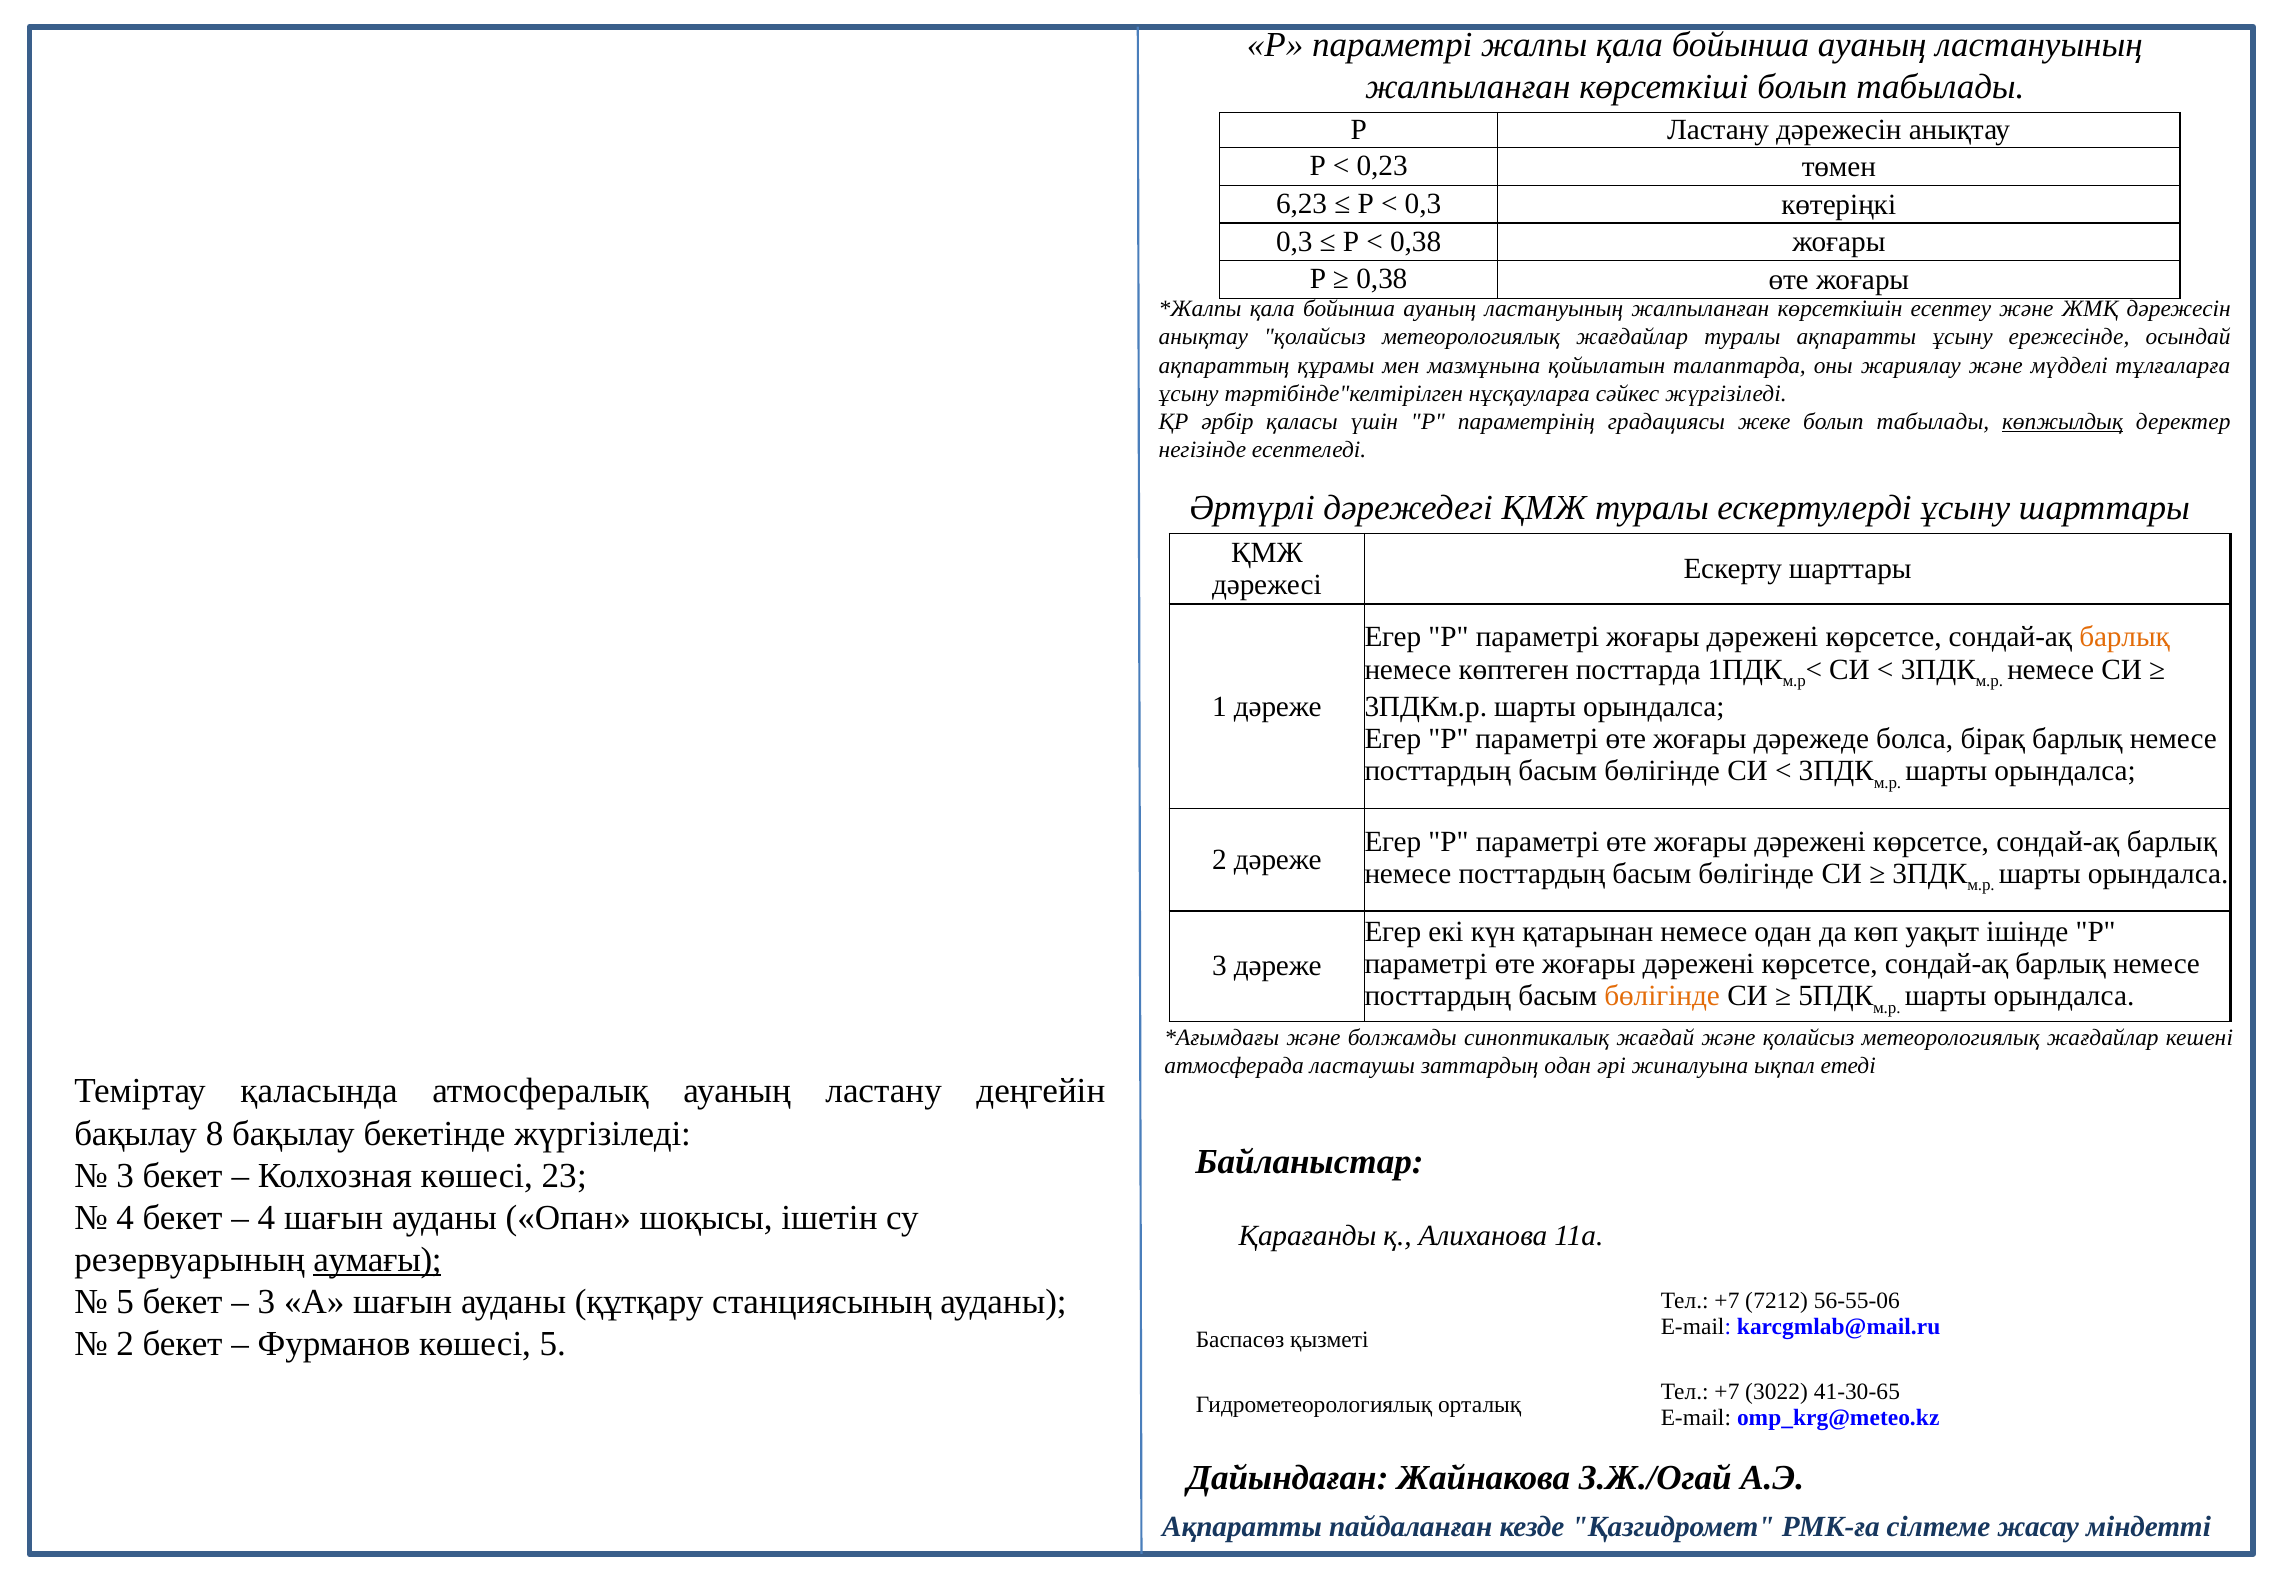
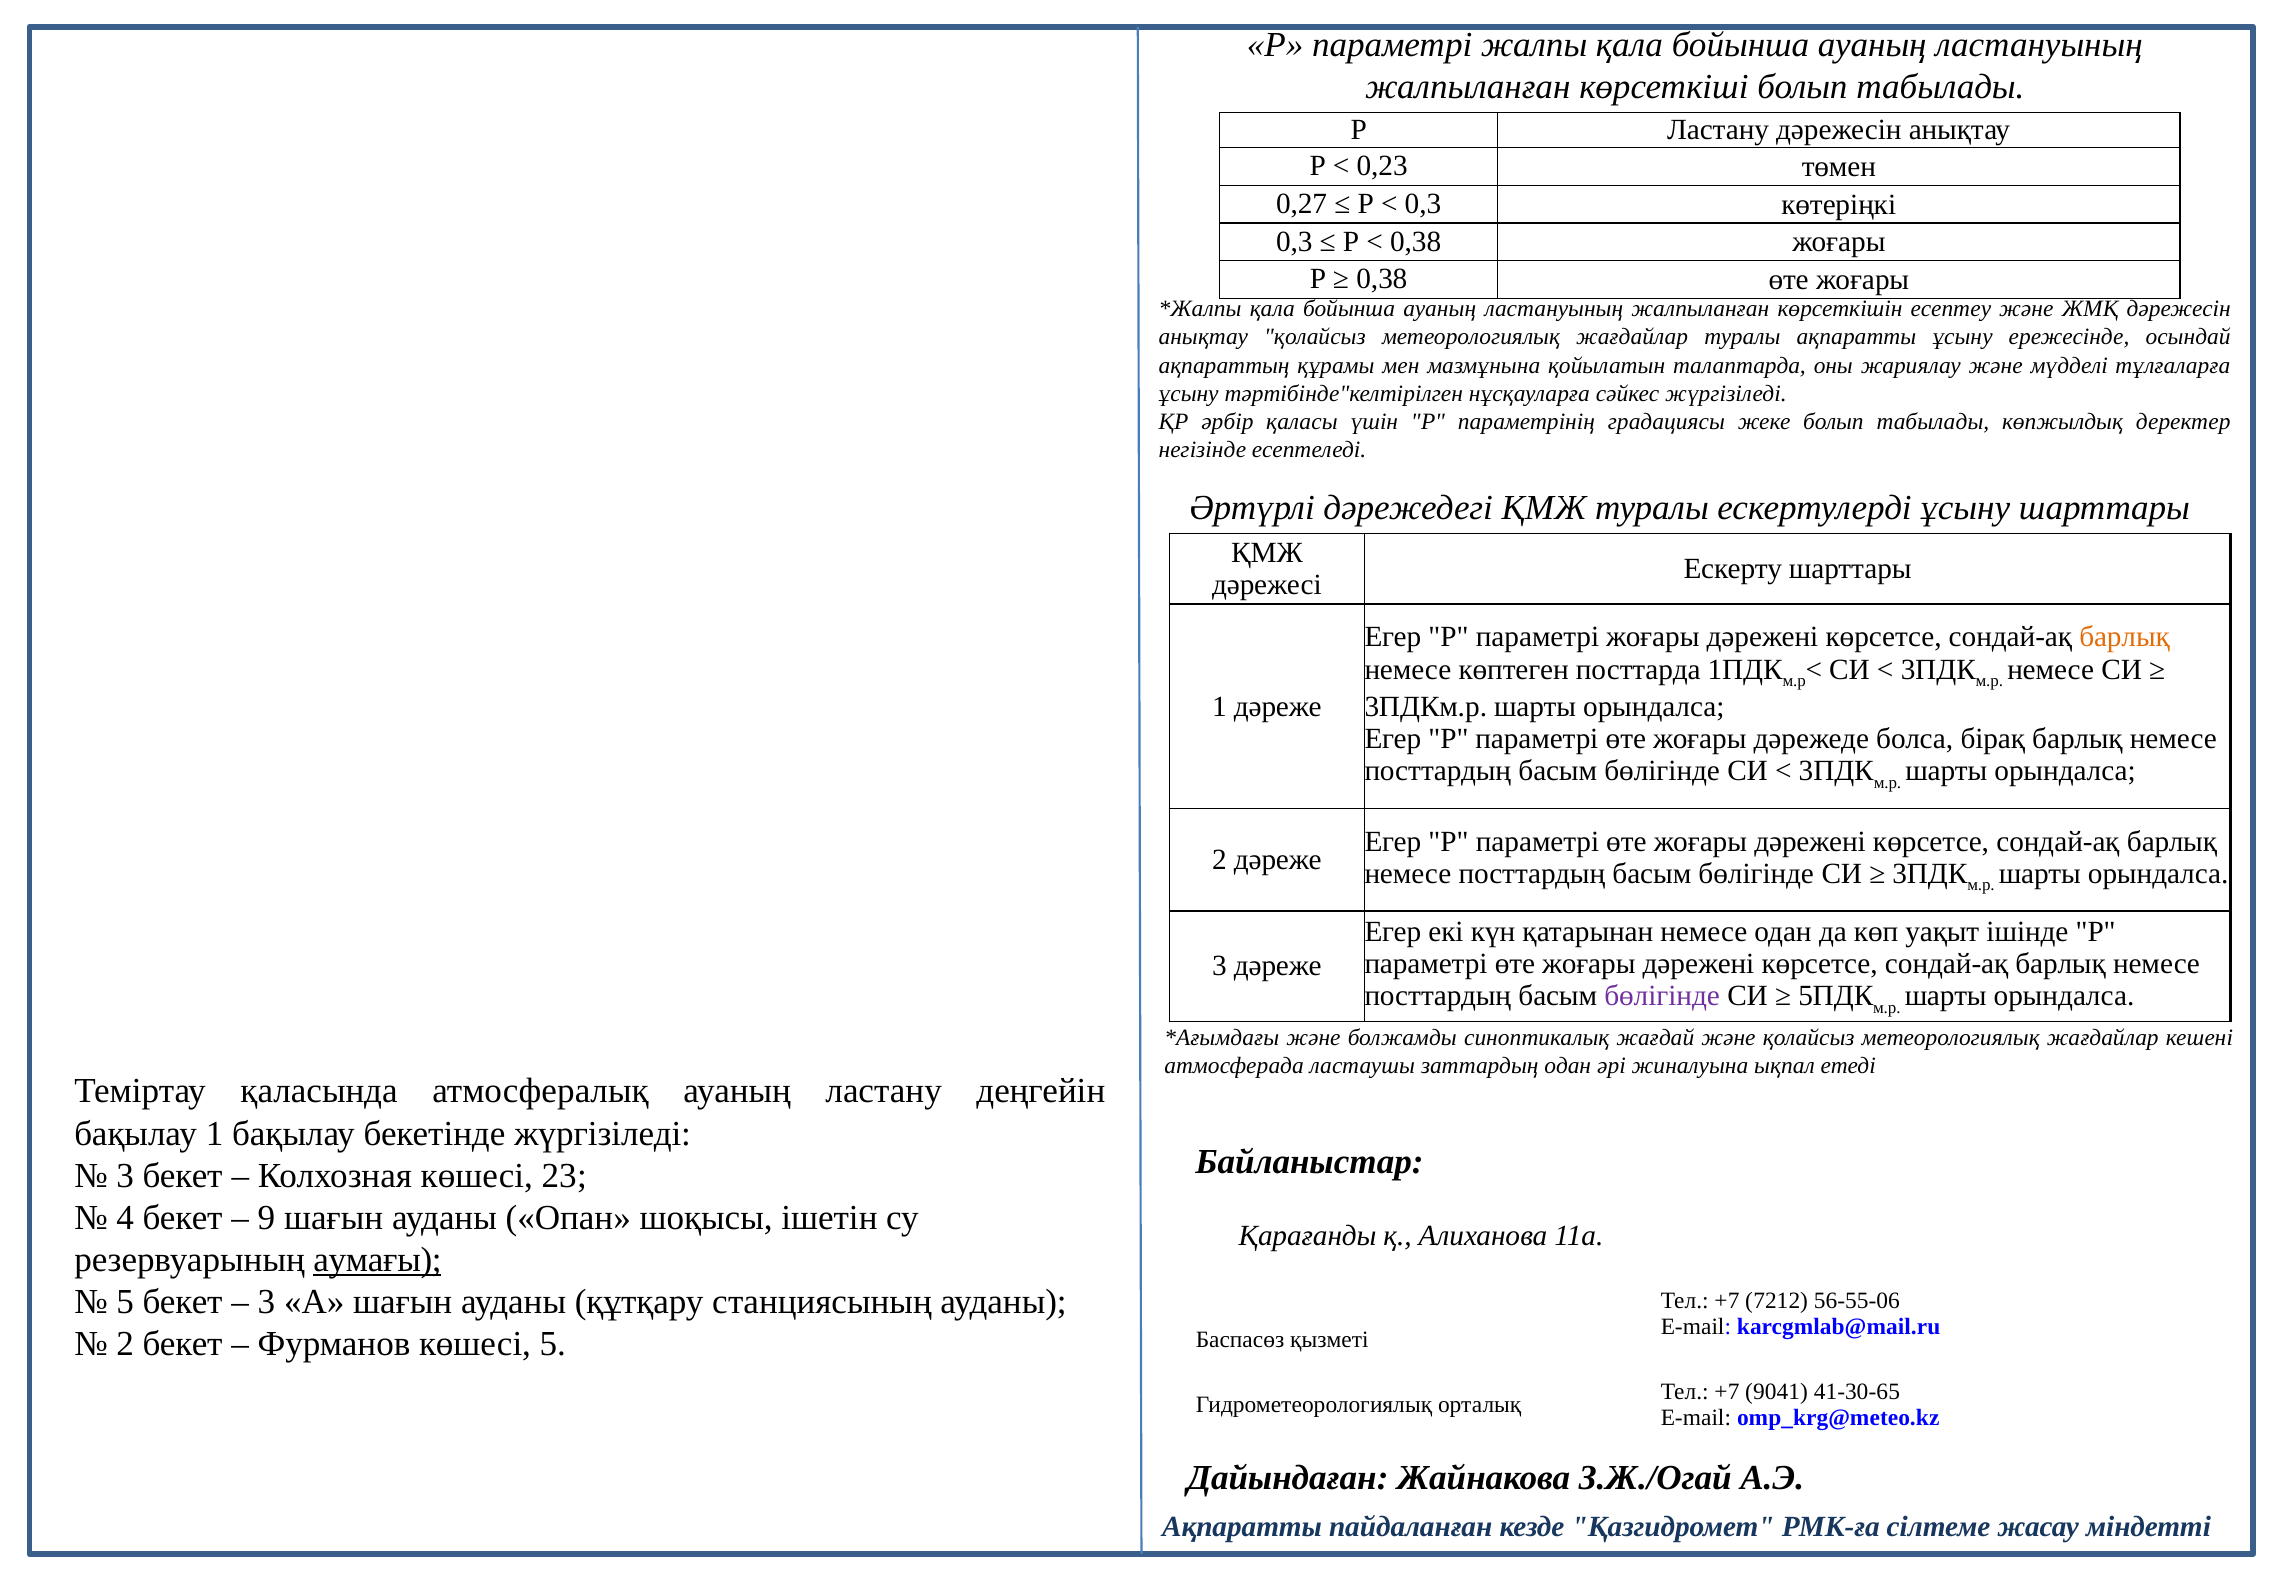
6,23: 6,23 -> 0,27
көпжылдық underline: present -> none
бөлігінде at (1662, 996) colour: orange -> purple
бақылау 8: 8 -> 1
4 at (266, 1217): 4 -> 9
3022: 3022 -> 9041
